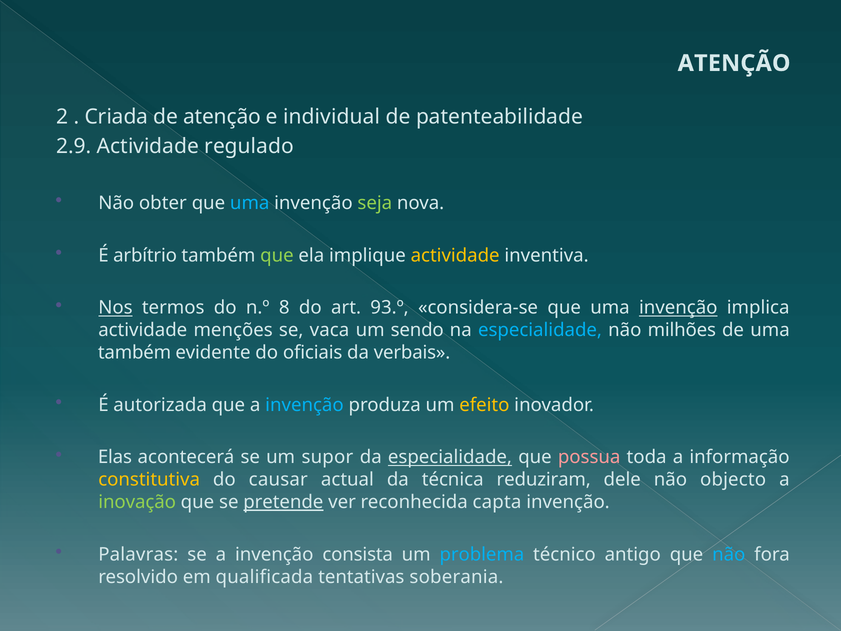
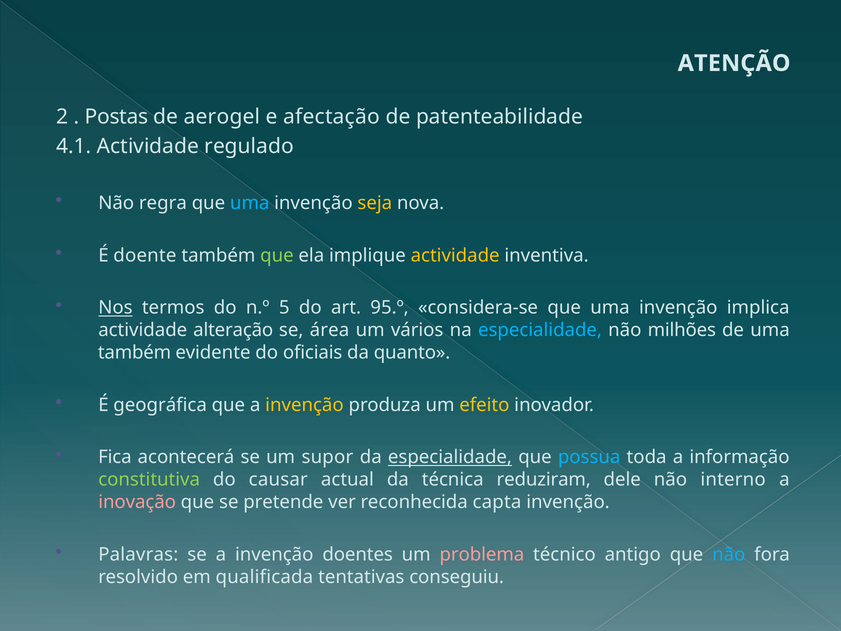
Criada: Criada -> Postas
de atenção: atenção -> aerogel
individual: individual -> afectação
2.9: 2.9 -> 4.1
obter: obter -> regra
seja colour: light green -> yellow
arbítrio: arbítrio -> doente
8: 8 -> 5
93.º: 93.º -> 95.º
invenção at (678, 308) underline: present -> none
menções: menções -> alteração
vaca: vaca -> área
sendo: sendo -> vários
verbais: verbais -> quanto
autorizada: autorizada -> geográfica
invenção at (304, 405) colour: light blue -> yellow
Elas: Elas -> Fica
possua colour: pink -> light blue
constitutiva colour: yellow -> light green
objecto: objecto -> interno
inovação colour: light green -> pink
pretende underline: present -> none
consista: consista -> doentes
problema colour: light blue -> pink
soberania: soberania -> conseguiu
